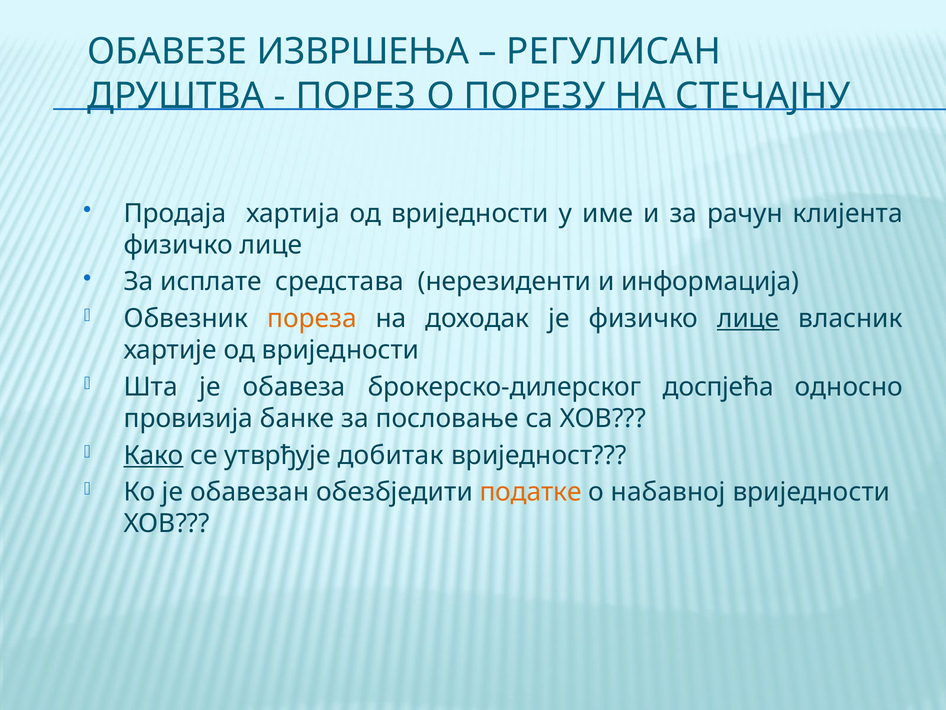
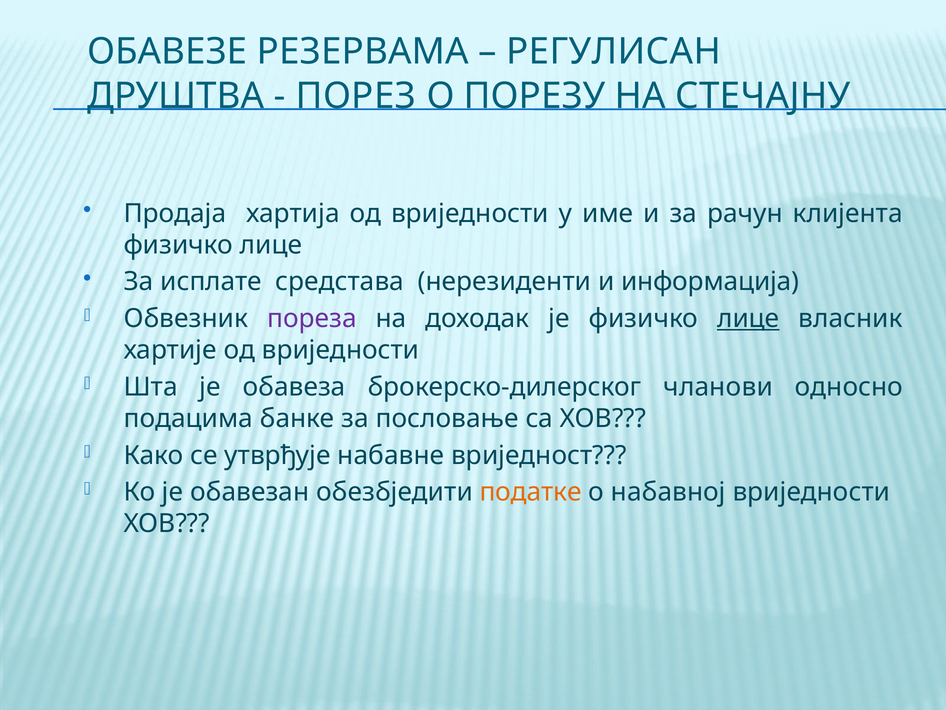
ИЗВРШЕЊА: ИЗВРШЕЊА -> РЕЗЕРВАМА
пореза colour: orange -> purple
доспјећа: доспјећа -> чланови
провизија: провизија -> подацима
Како underline: present -> none
добитак: добитак -> набавне
